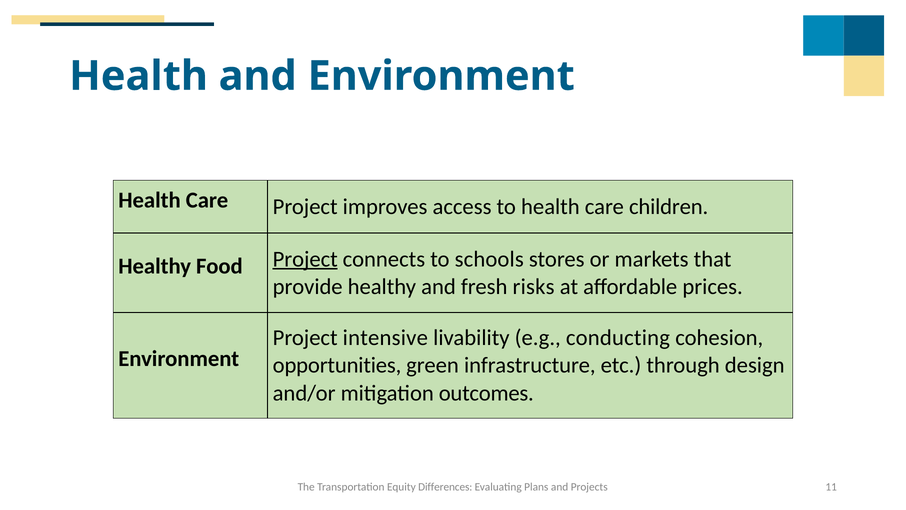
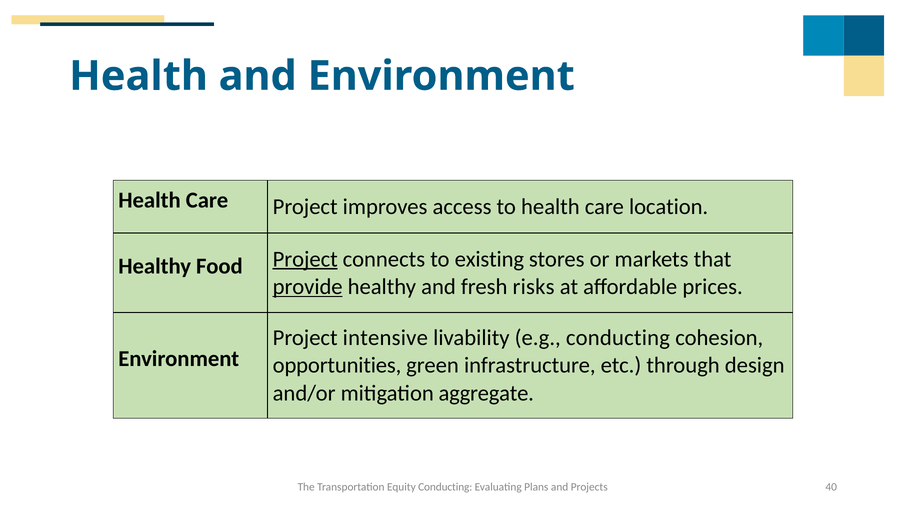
children: children -> location
schools: schools -> existing
provide underline: none -> present
outcomes: outcomes -> aggregate
Equity Differences: Differences -> Conducting
11: 11 -> 40
